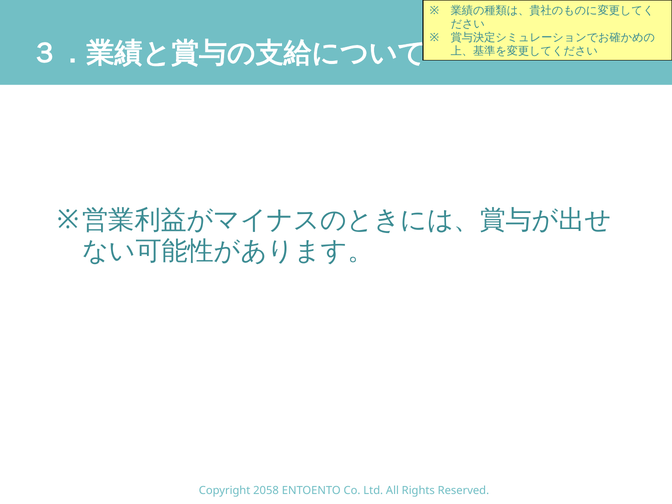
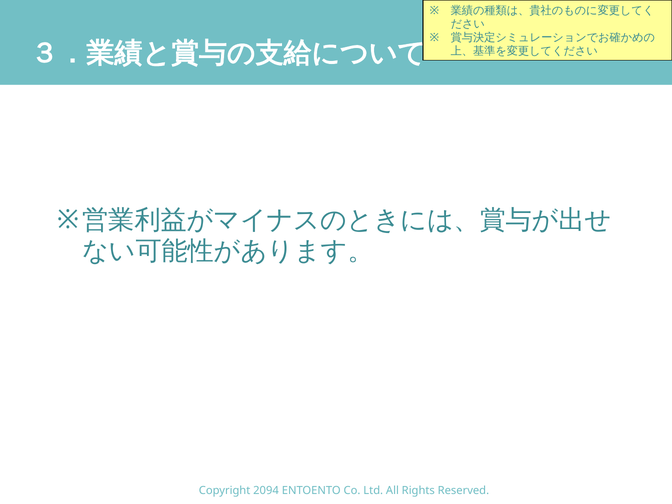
2058: 2058 -> 2094
